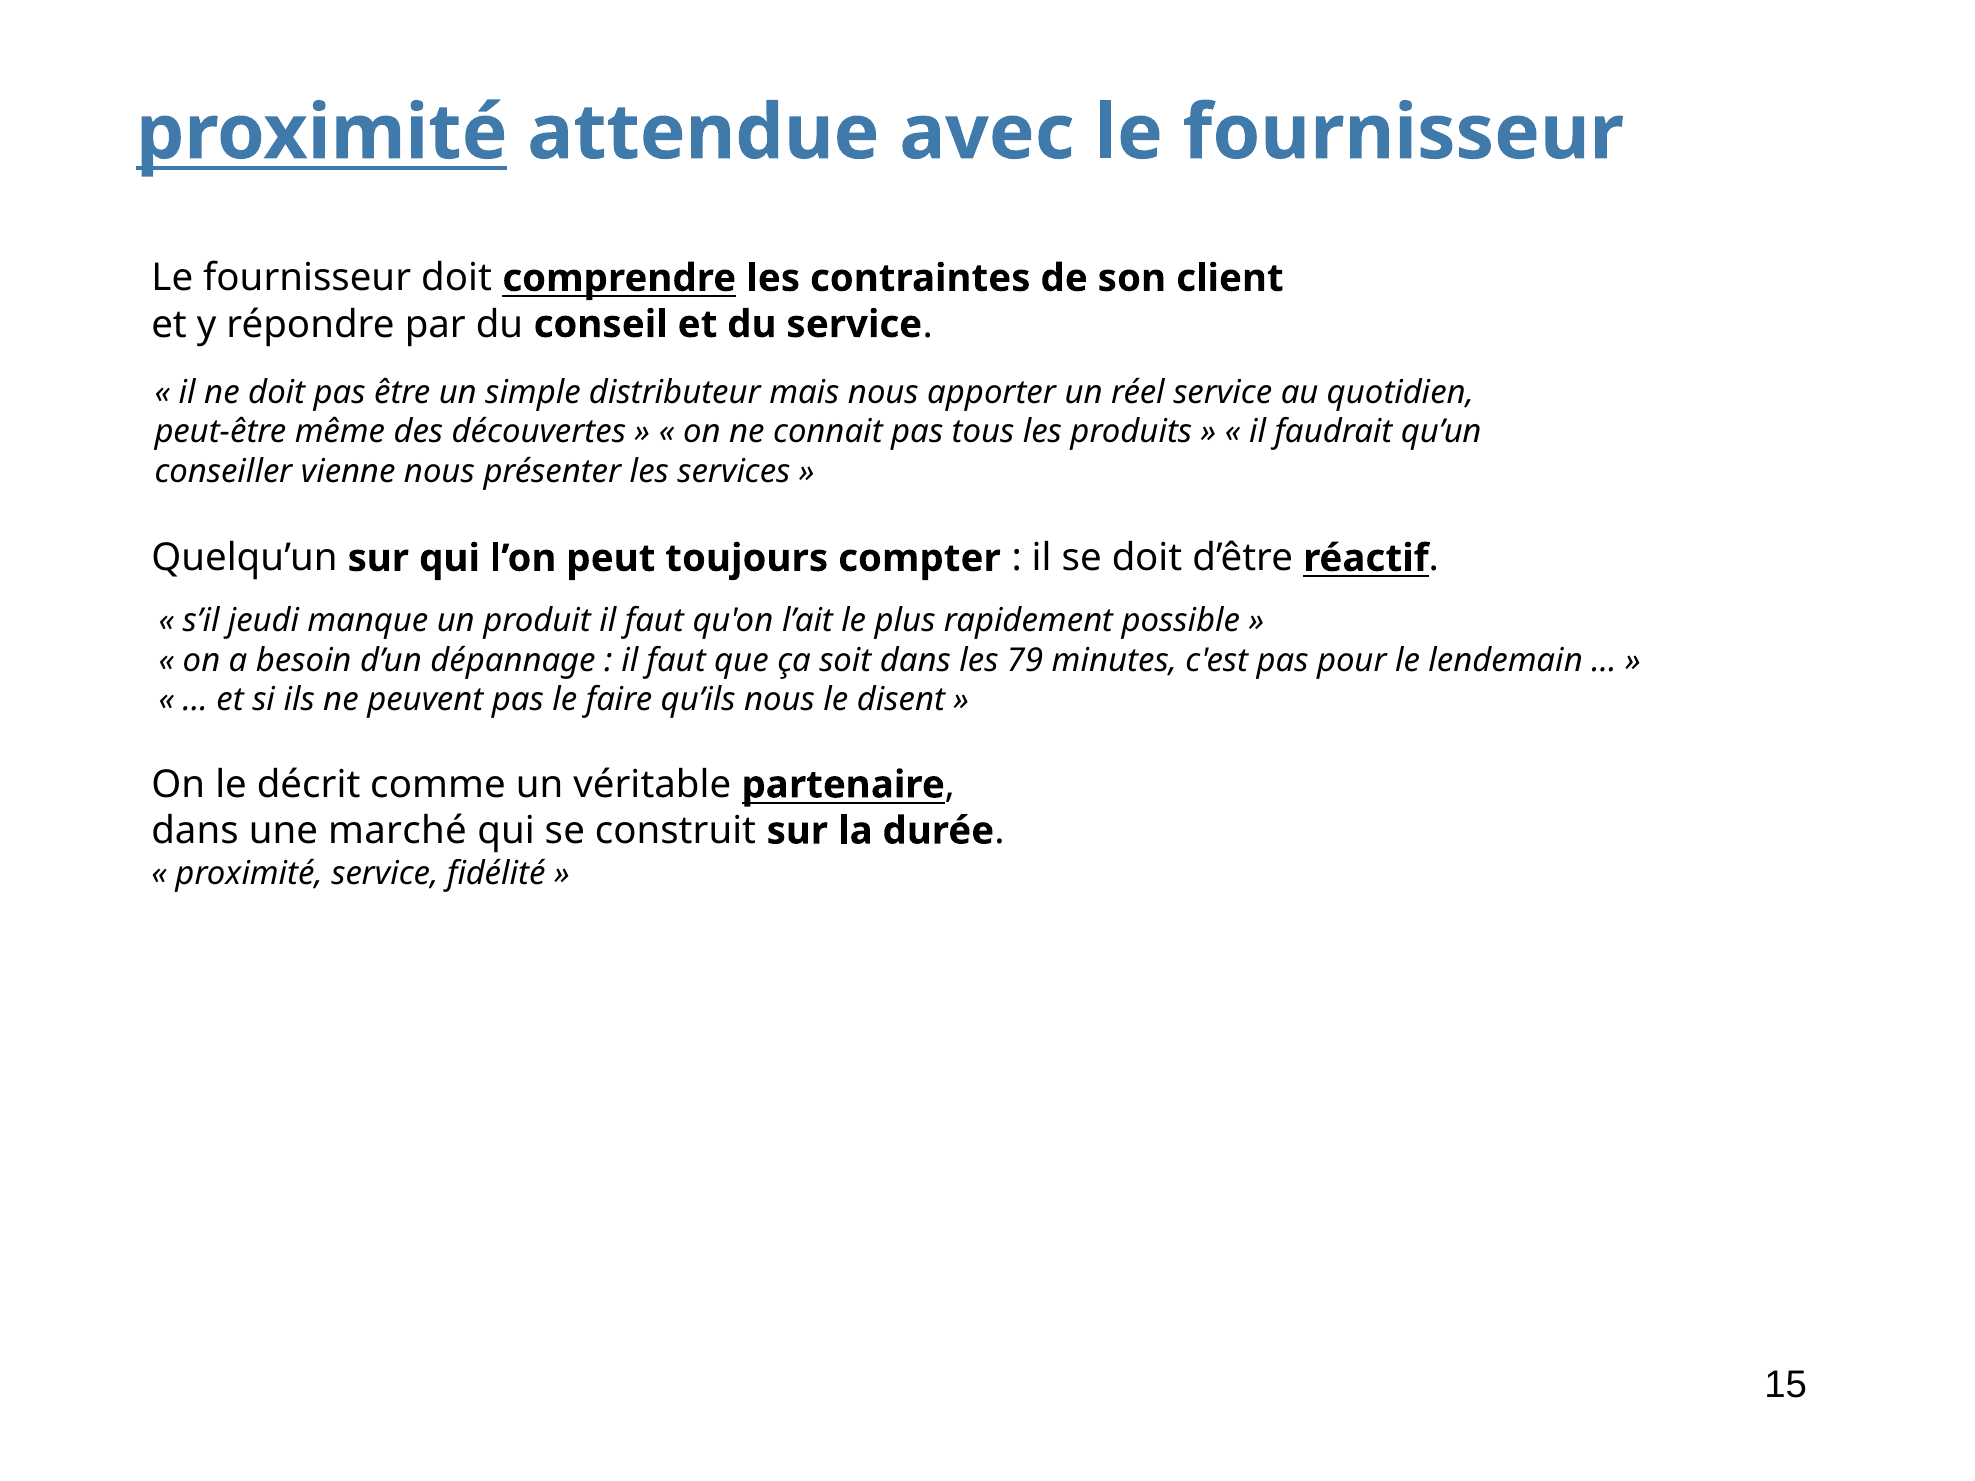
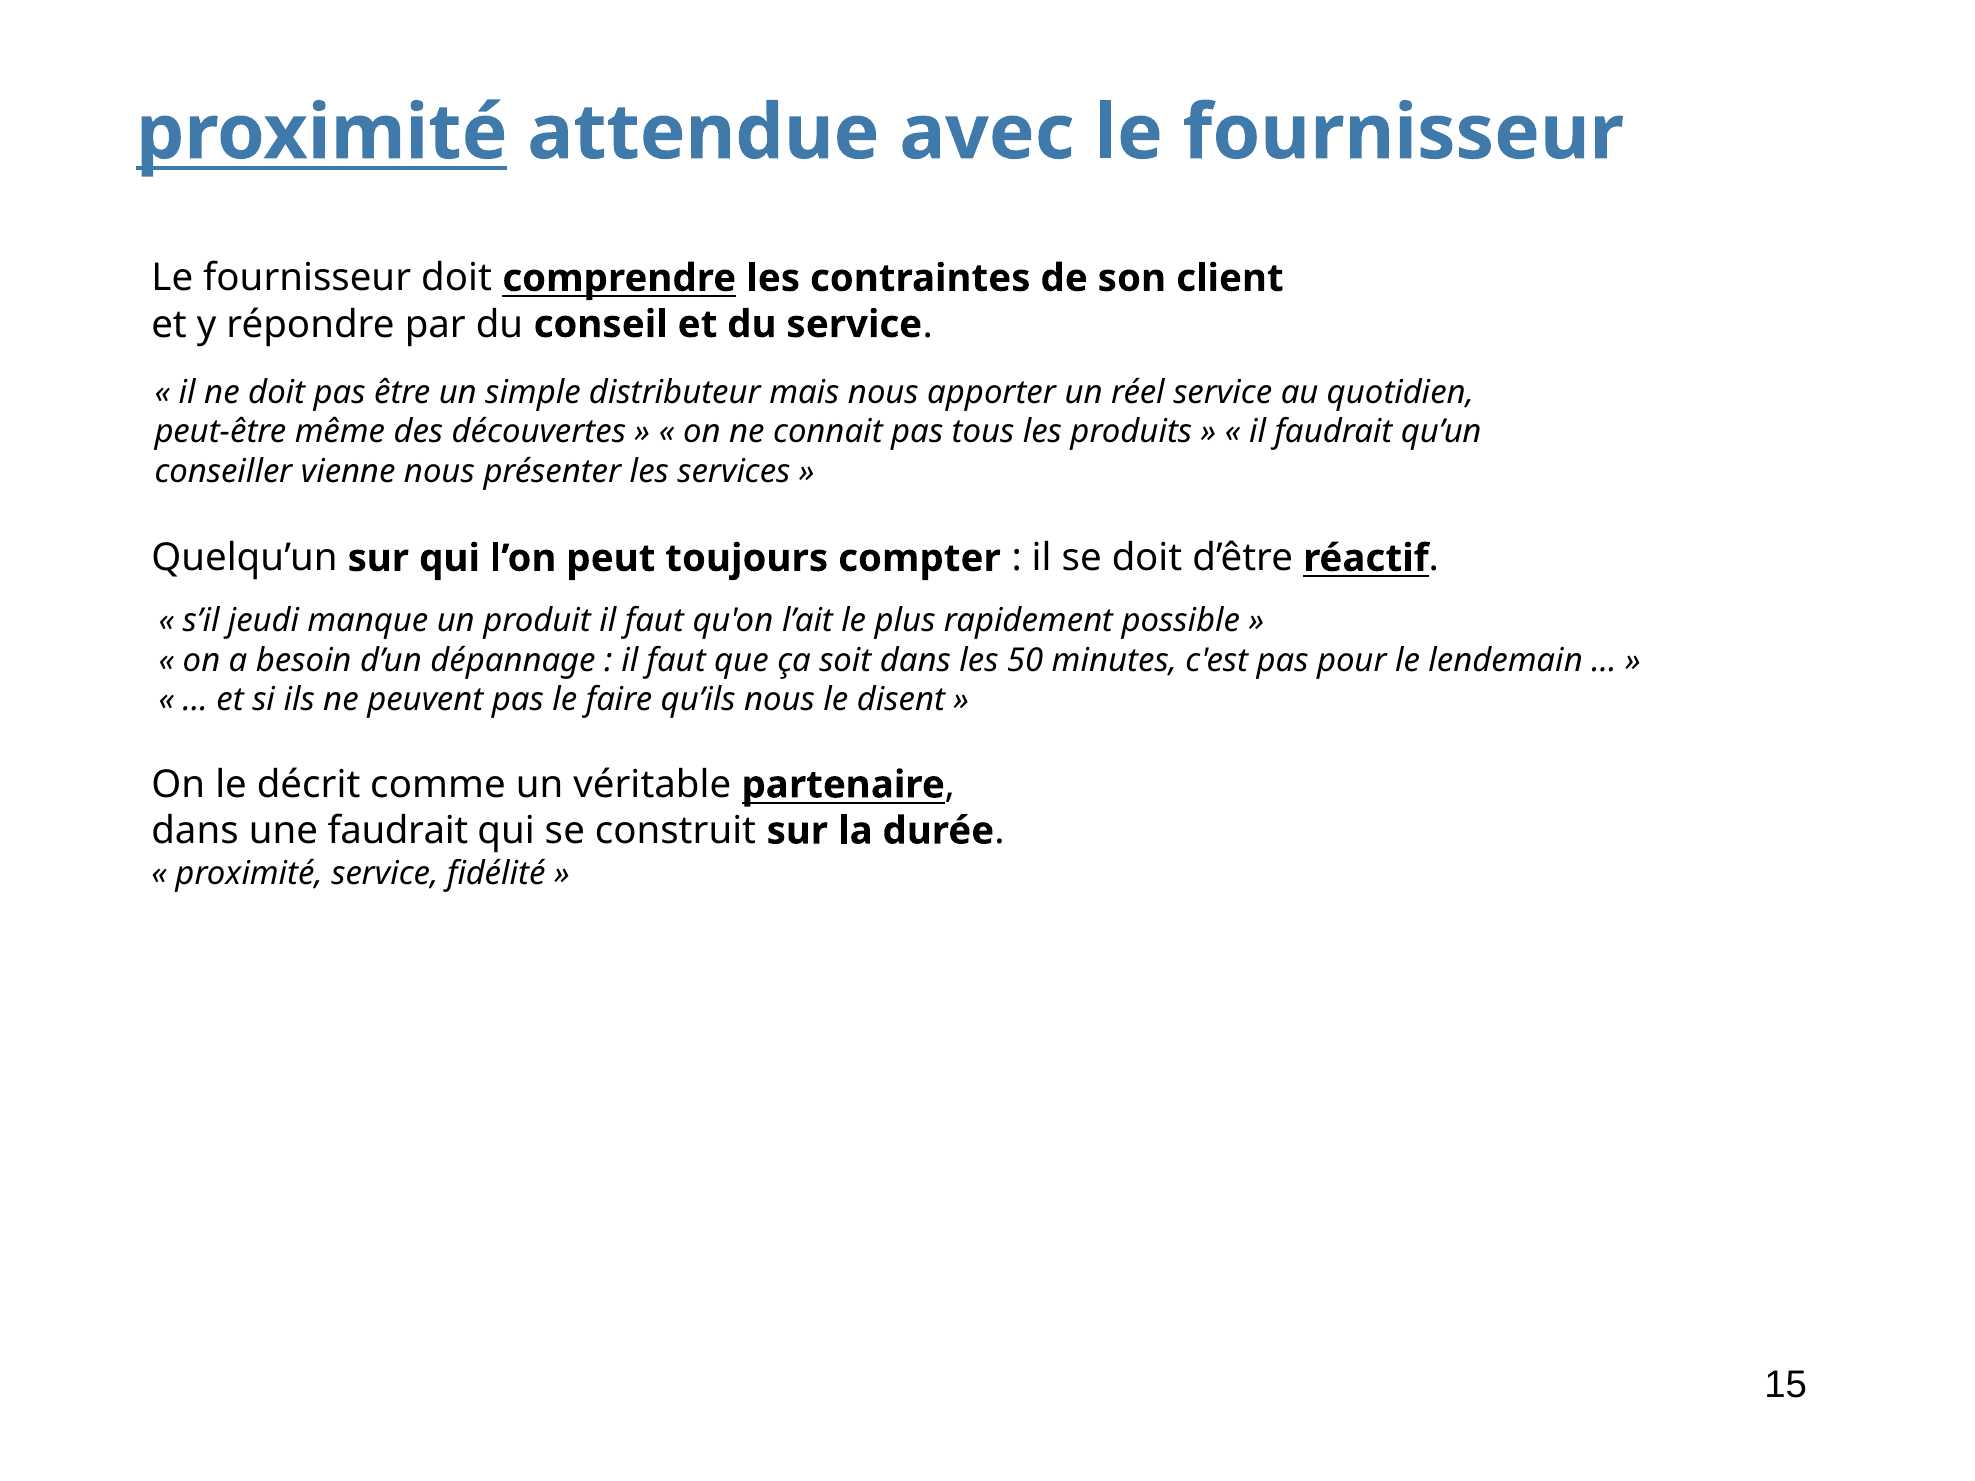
79: 79 -> 50
une marché: marché -> faudrait
